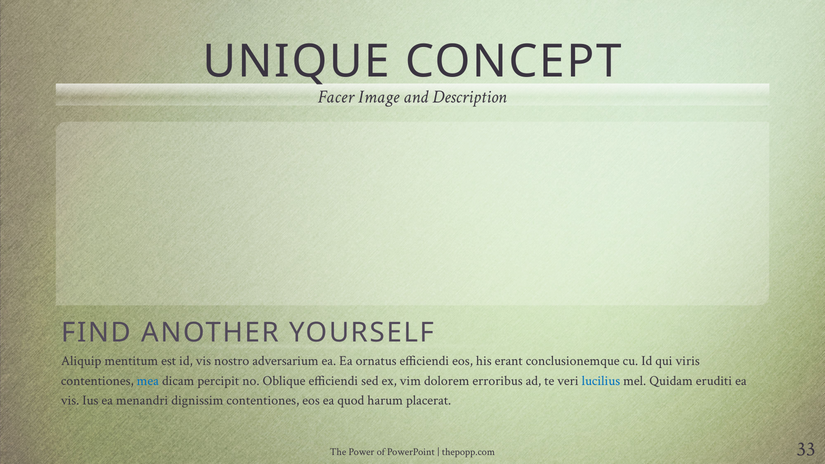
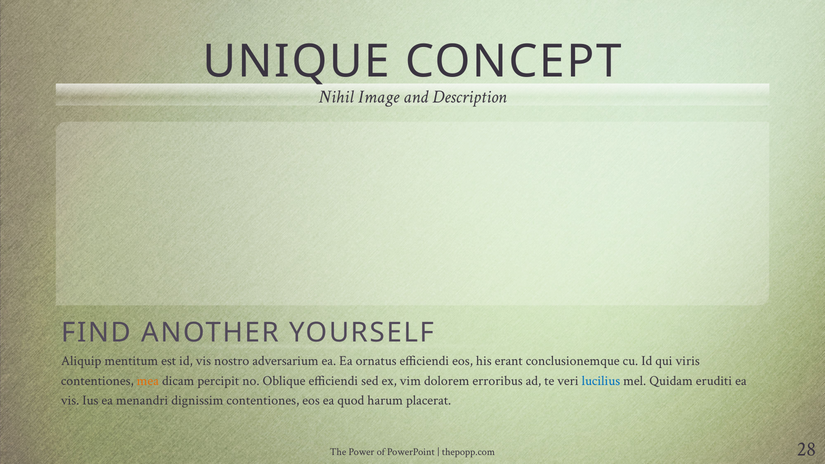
Facer: Facer -> Nihil
mea colour: blue -> orange
33: 33 -> 28
